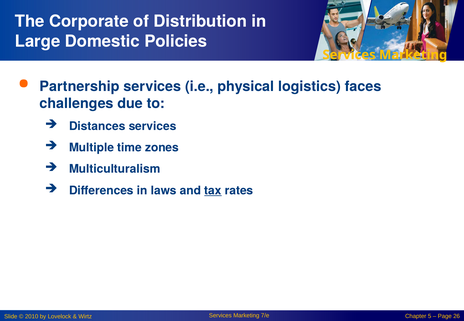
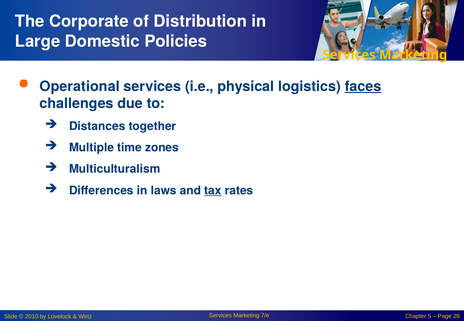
Partnership: Partnership -> Operational
faces underline: none -> present
Distances services: services -> together
